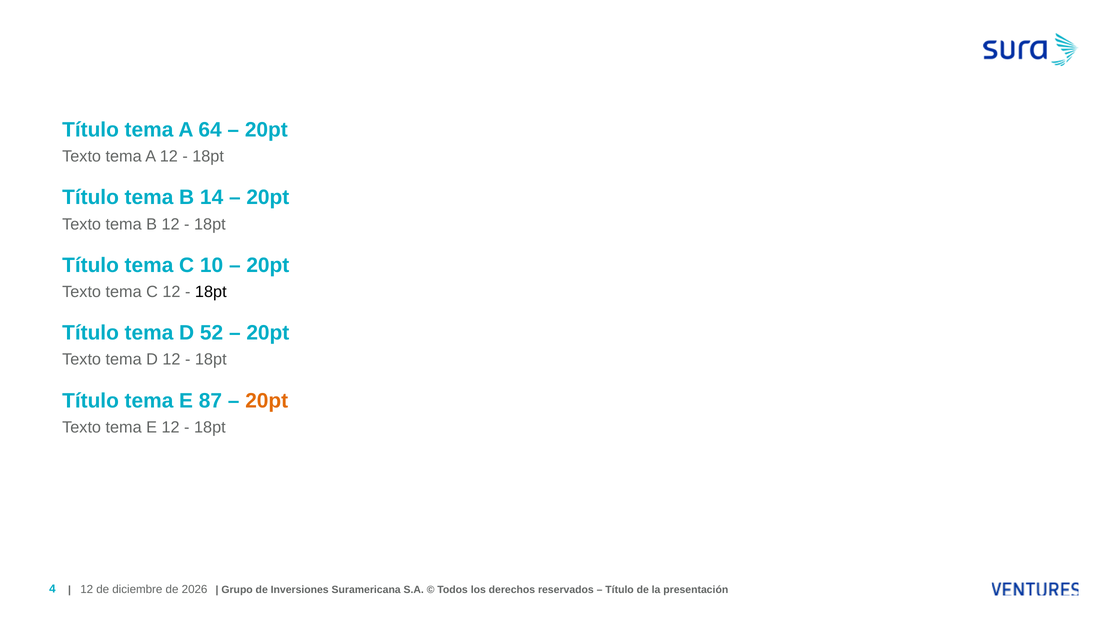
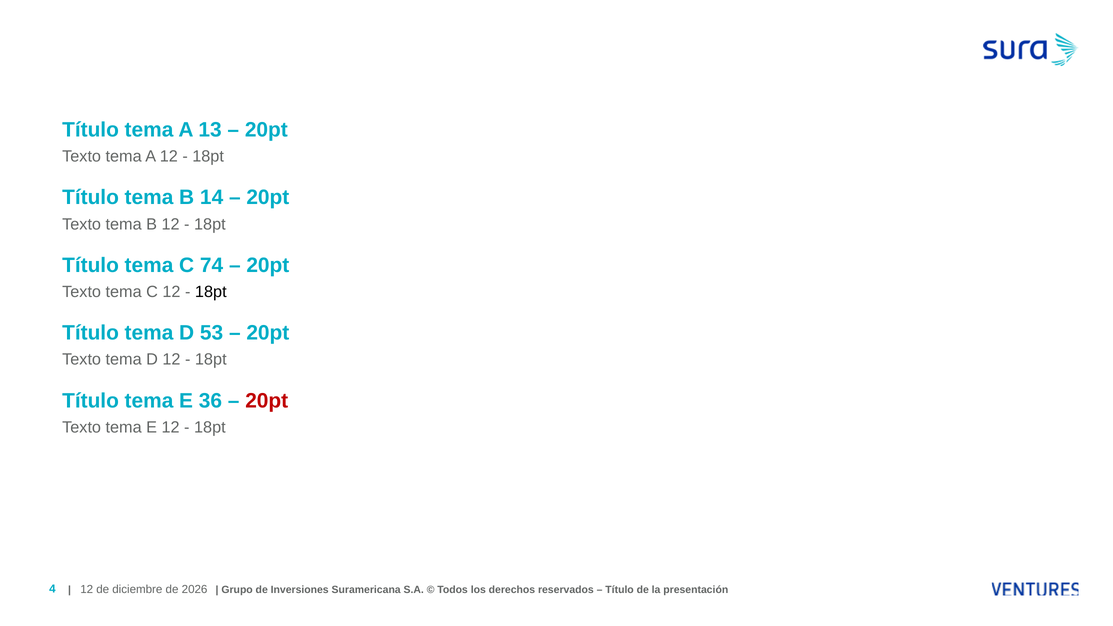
64: 64 -> 13
10: 10 -> 74
52: 52 -> 53
87: 87 -> 36
20pt at (267, 401) colour: orange -> red
